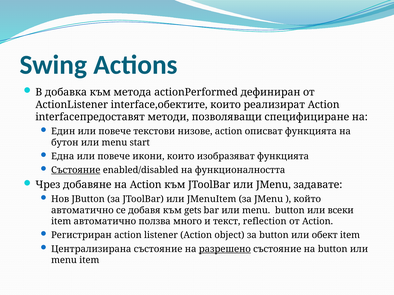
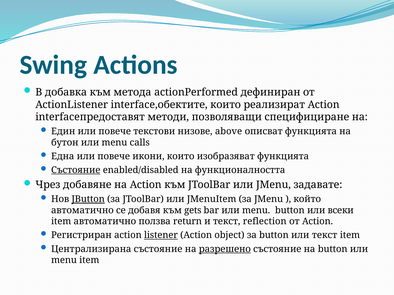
низове action: action -> above
start: start -> calls
JButton underline: none -> present
много: много -> return
listener underline: none -> present
или обект: обект -> текст
